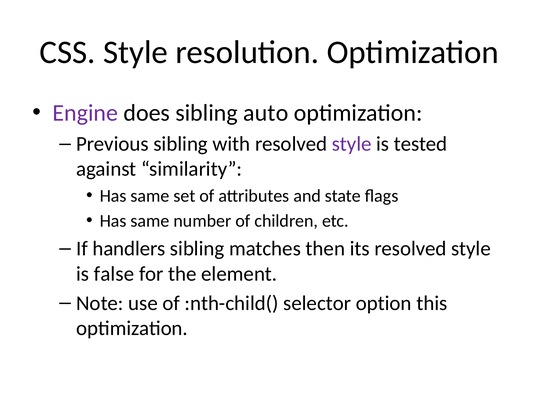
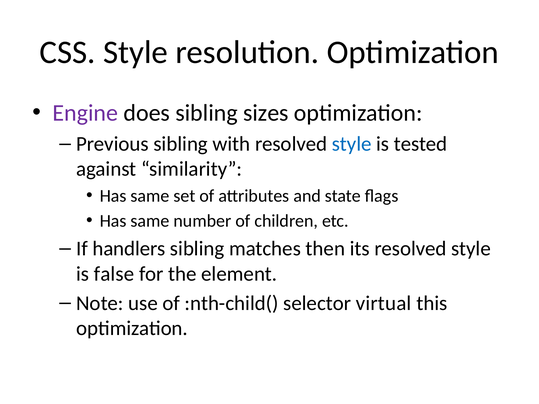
auto: auto -> sizes
style at (352, 144) colour: purple -> blue
option: option -> virtual
